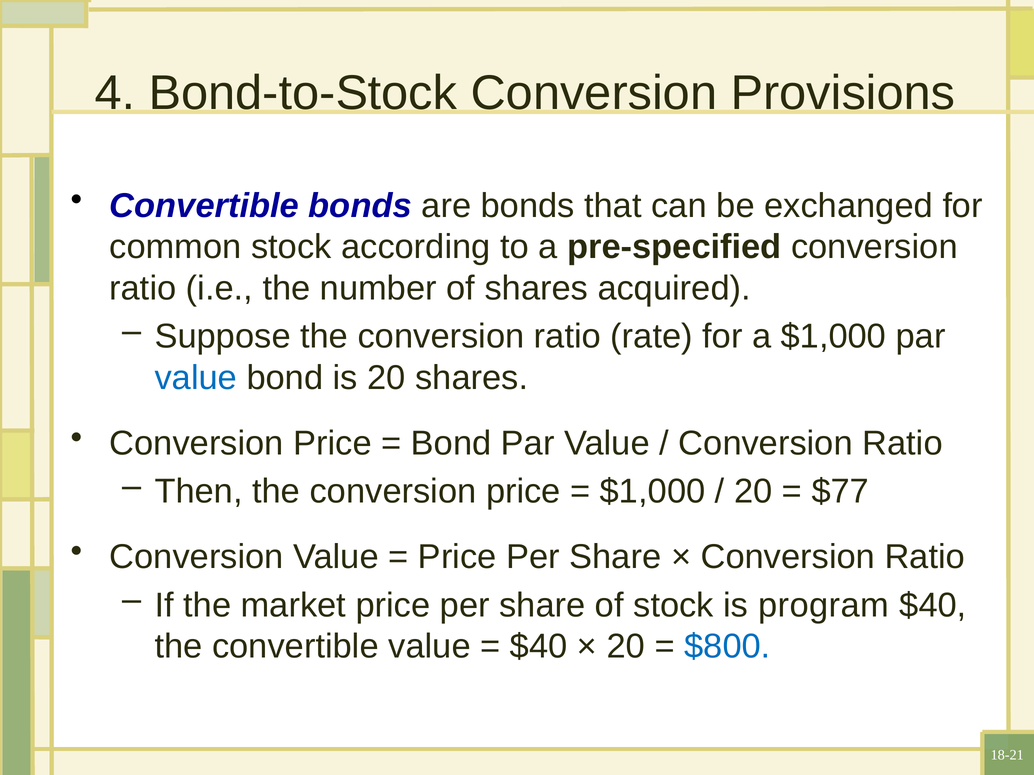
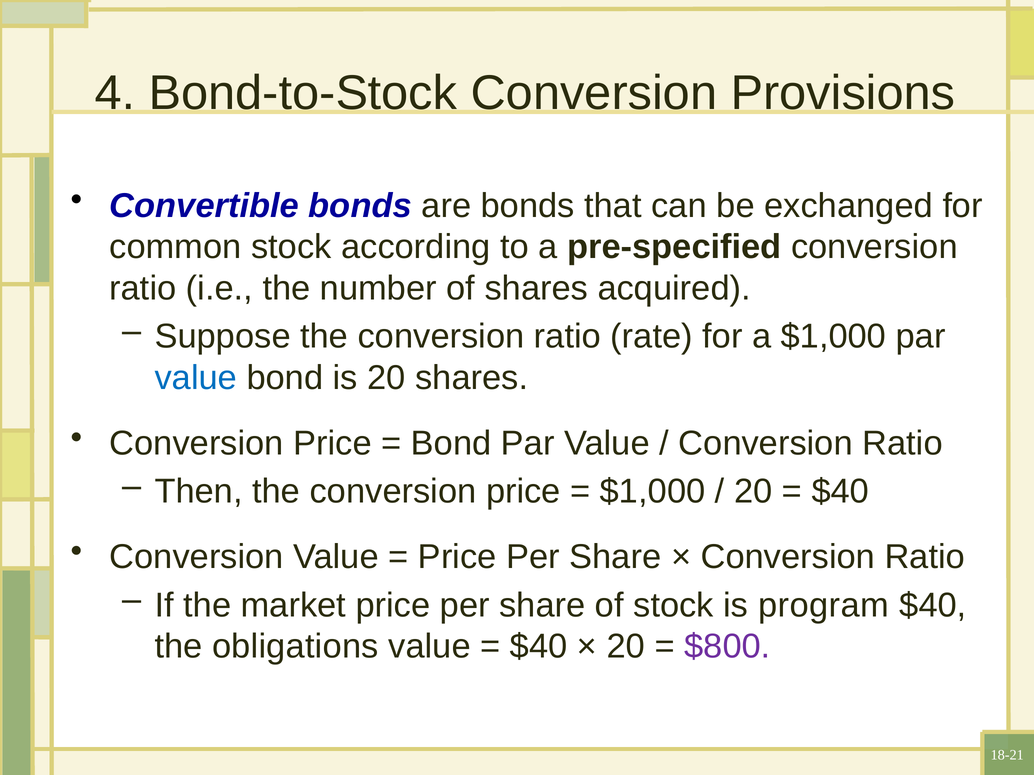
$77 at (840, 492): $77 -> $40
the convertible: convertible -> obligations
$800 colour: blue -> purple
